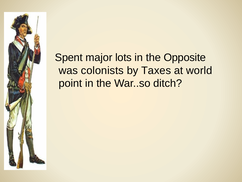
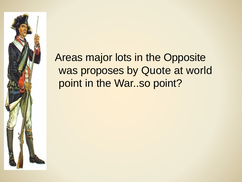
Spent: Spent -> Areas
colonists: colonists -> proposes
Taxes: Taxes -> Quote
War..so ditch: ditch -> point
